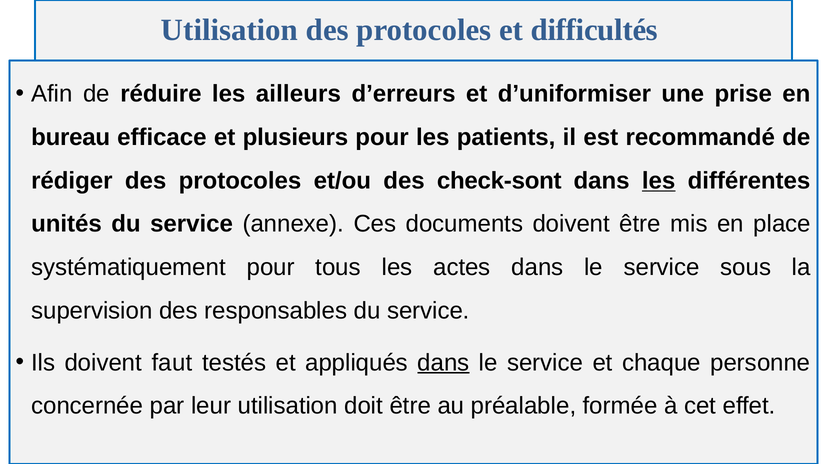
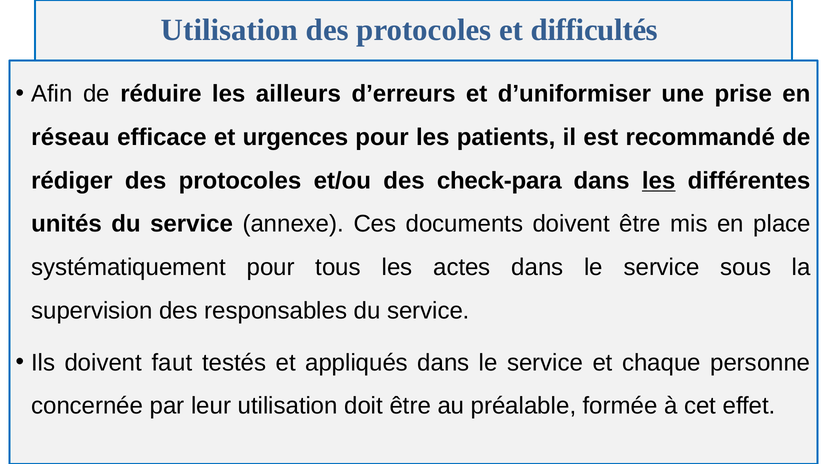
bureau: bureau -> réseau
plusieurs: plusieurs -> urgences
check-sont: check-sont -> check-para
dans at (443, 362) underline: present -> none
